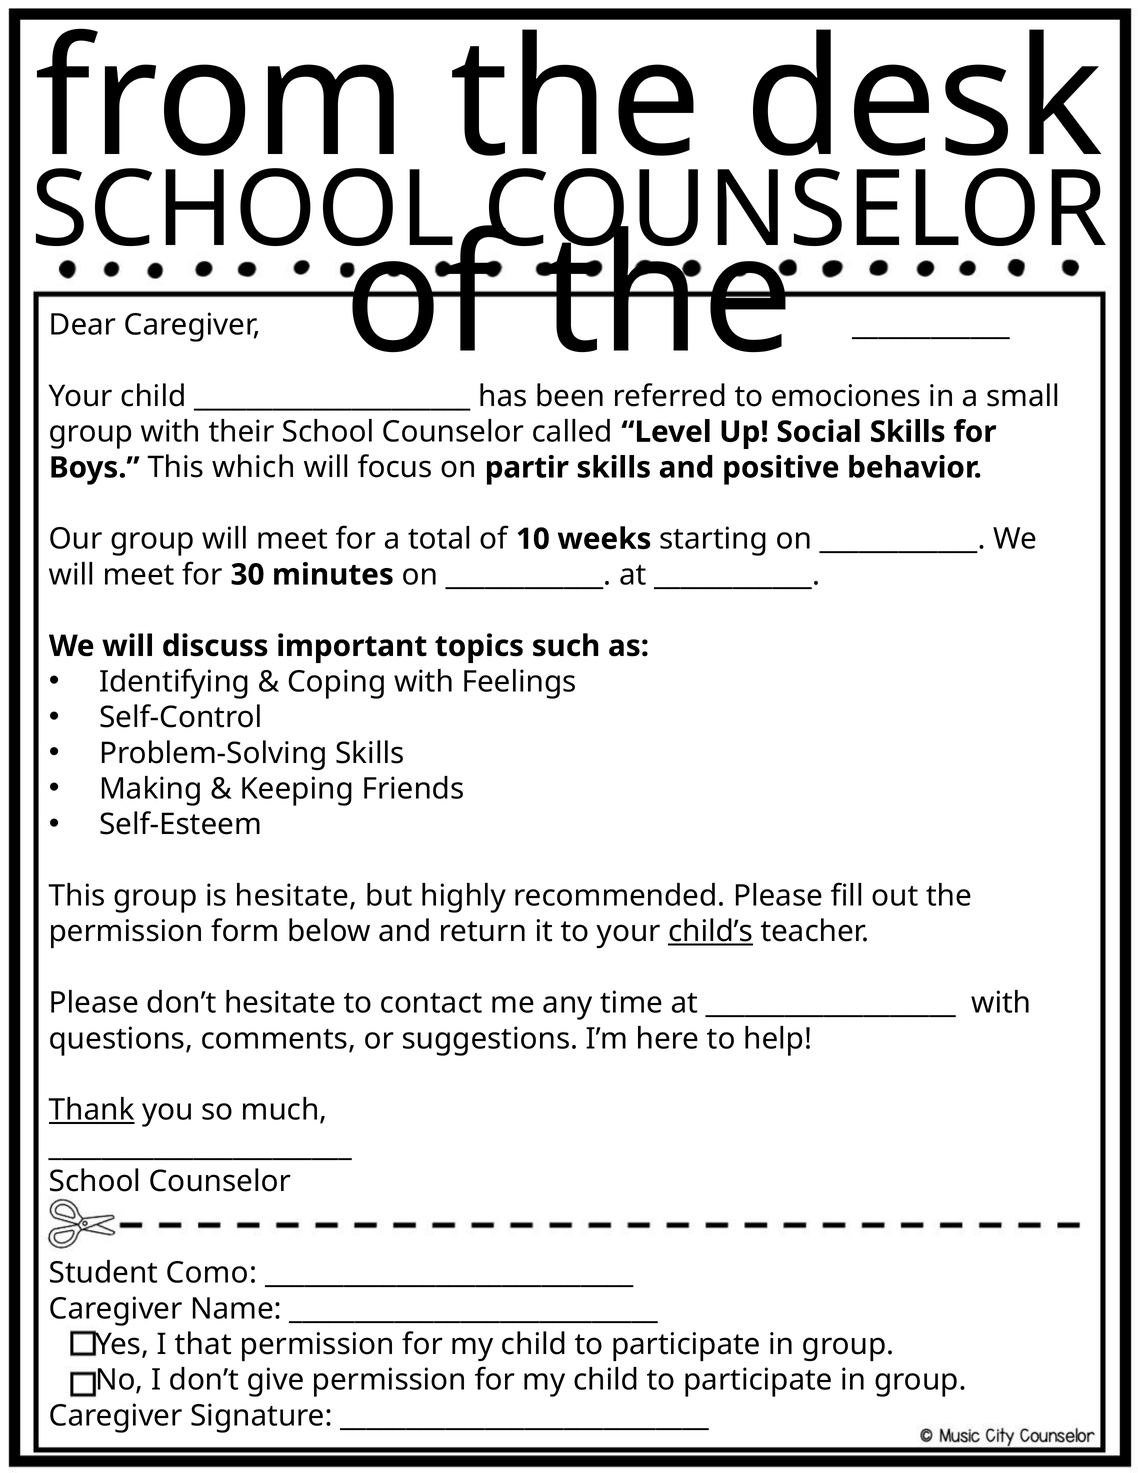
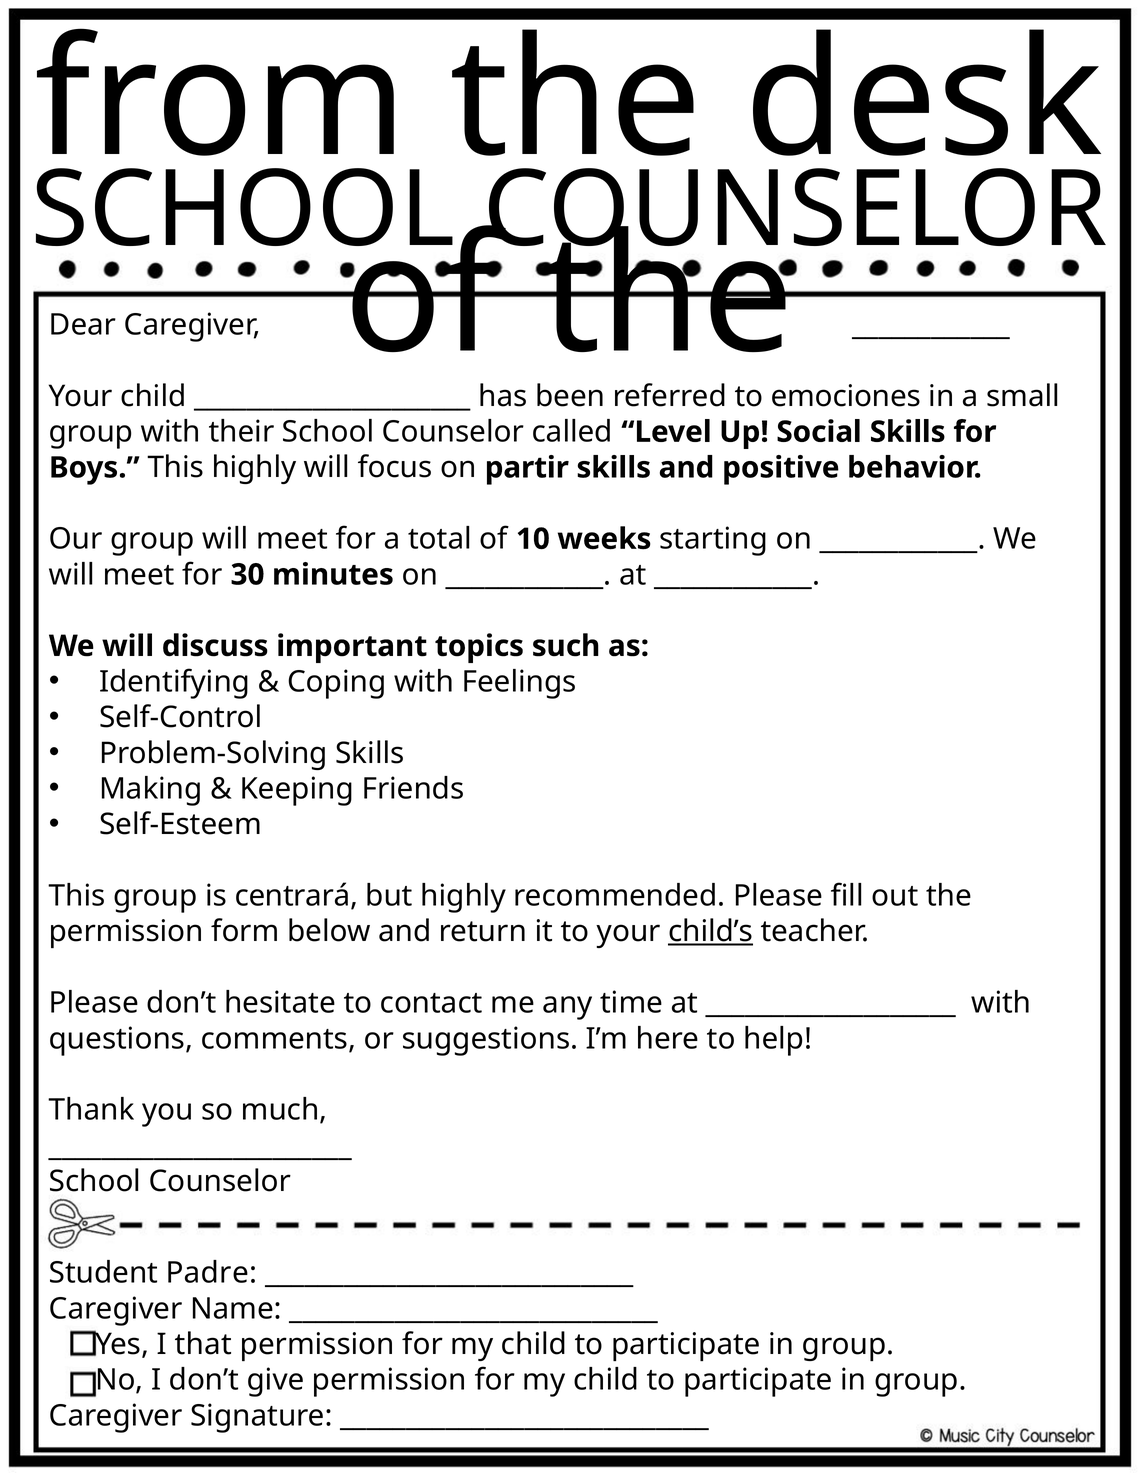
This which: which -> highly
is hesitate: hesitate -> centrará
Thank underline: present -> none
Como: Como -> Padre
